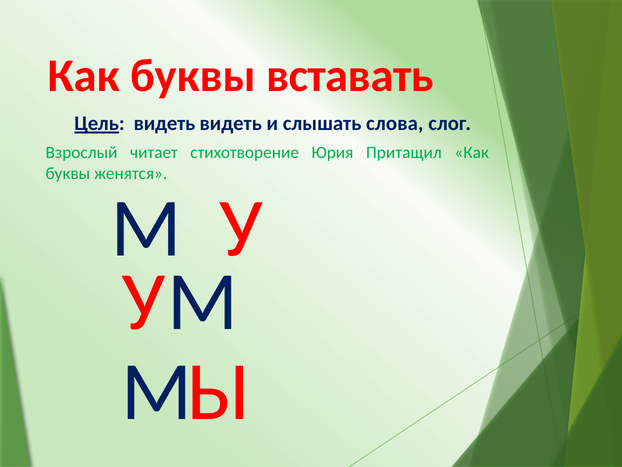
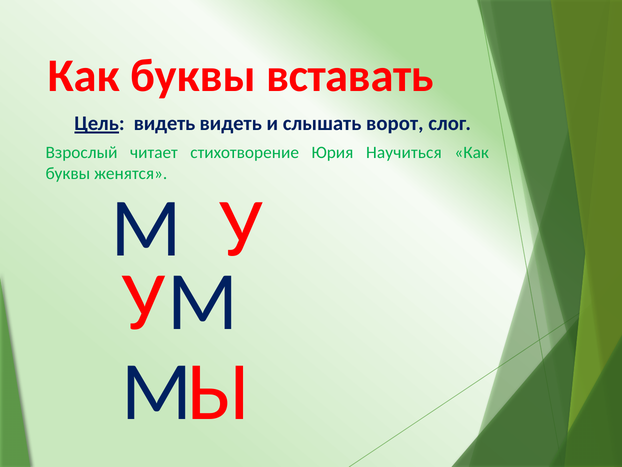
слова: слова -> ворот
Притащил: Притащил -> Научиться
